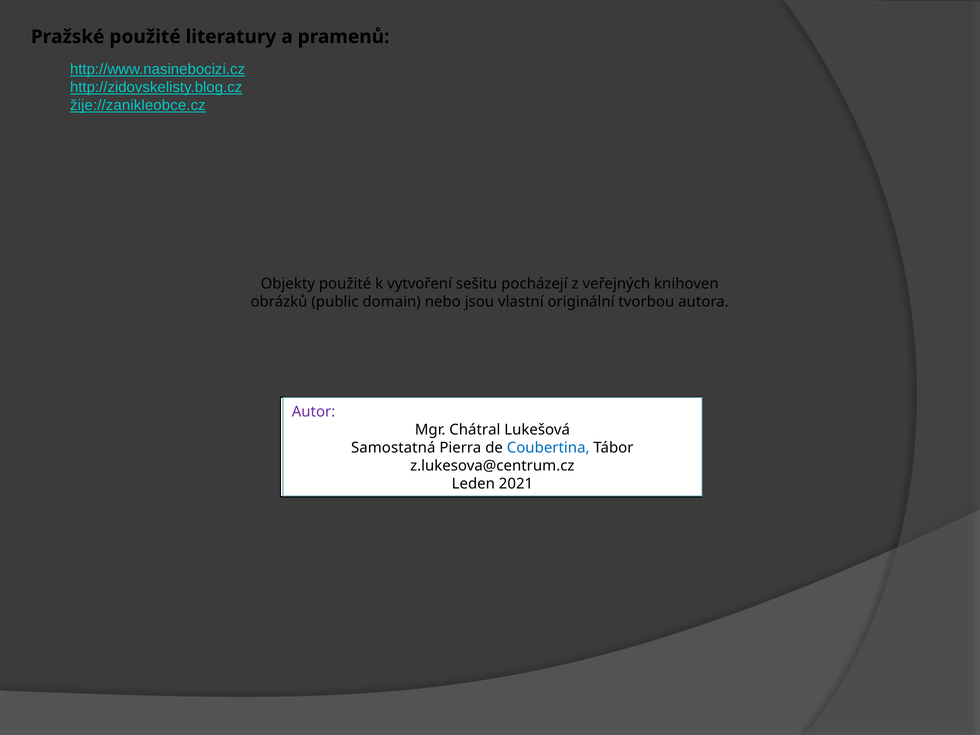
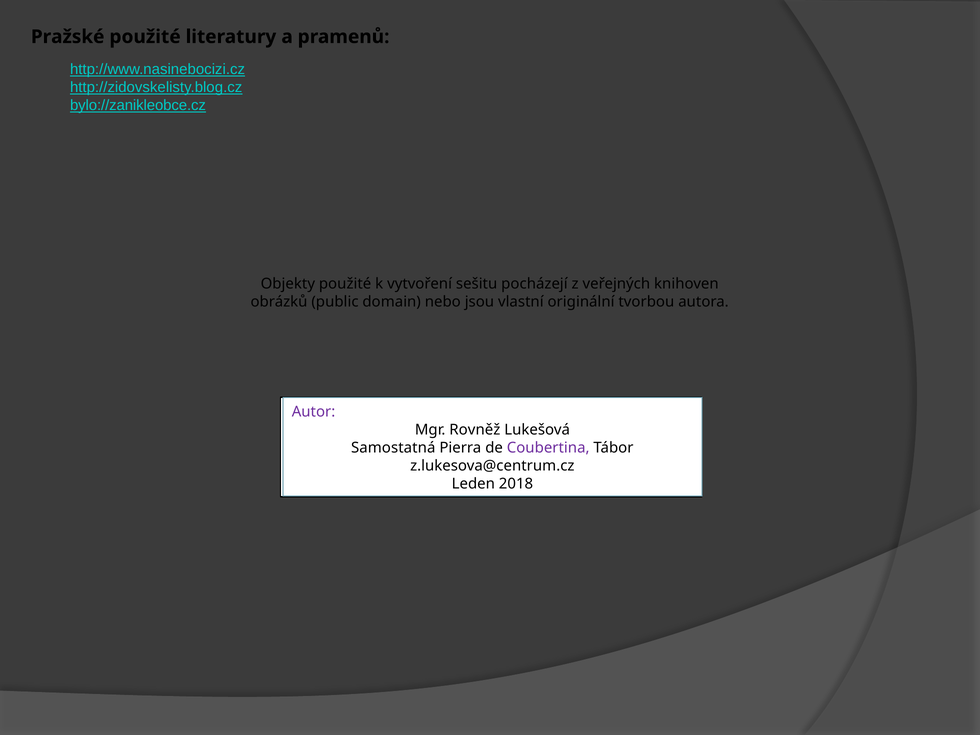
žije://zanikleobce.cz: žije://zanikleobce.cz -> bylo://zanikleobce.cz
Chátral: Chátral -> Rovněž
Coubertina colour: blue -> purple
2021: 2021 -> 2018
